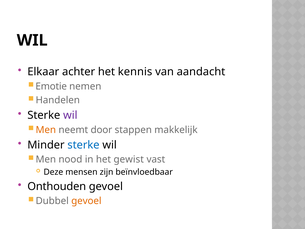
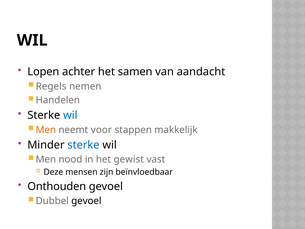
Elkaar: Elkaar -> Lopen
kennis: kennis -> samen
Emotie: Emotie -> Regels
wil at (70, 115) colour: purple -> blue
door: door -> voor
gevoel at (86, 201) colour: orange -> black
